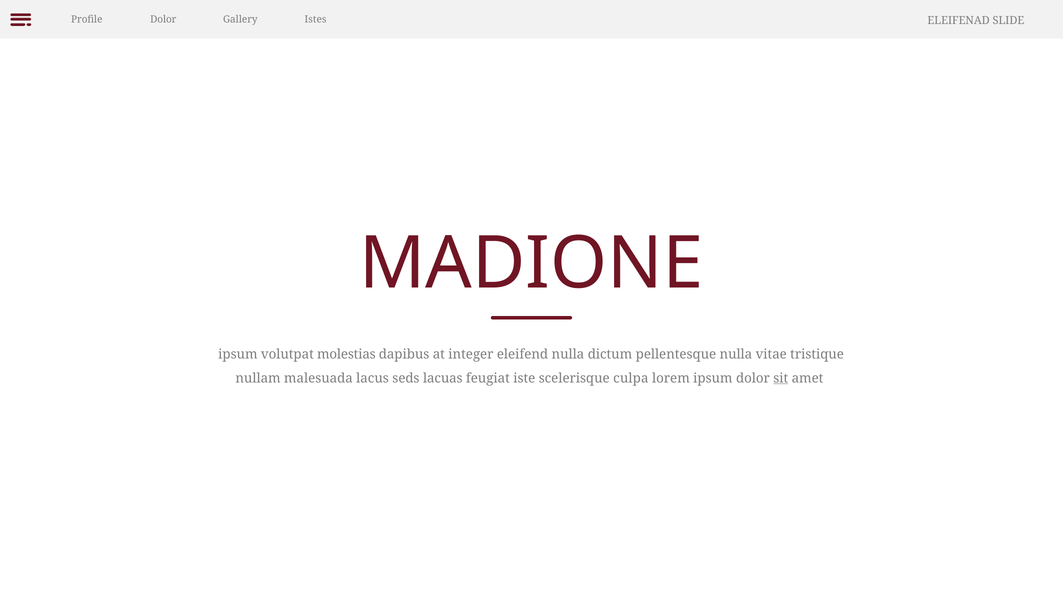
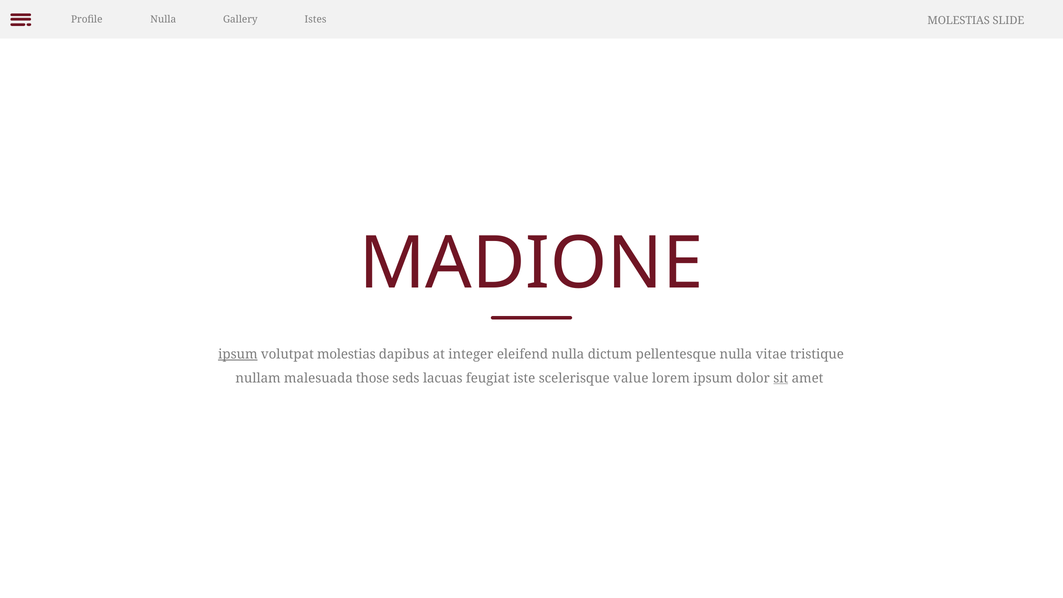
Profile Dolor: Dolor -> Nulla
ELEIFENAD at (959, 20): ELEIFENAD -> MOLESTIAS
ipsum at (238, 354) underline: none -> present
lacus: lacus -> those
culpa: culpa -> value
